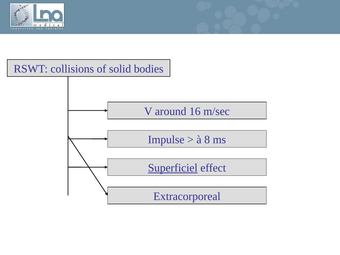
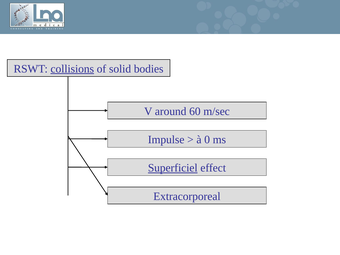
collisions underline: none -> present
16: 16 -> 60
8: 8 -> 0
